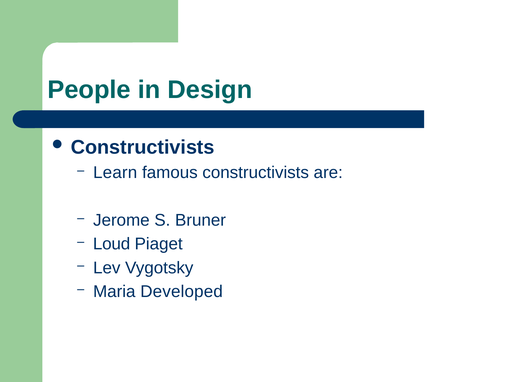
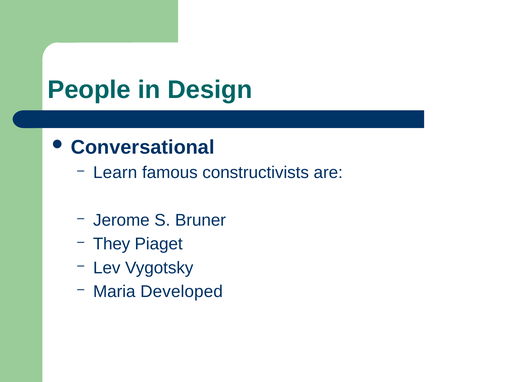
Constructivists at (143, 147): Constructivists -> Conversational
Loud: Loud -> They
